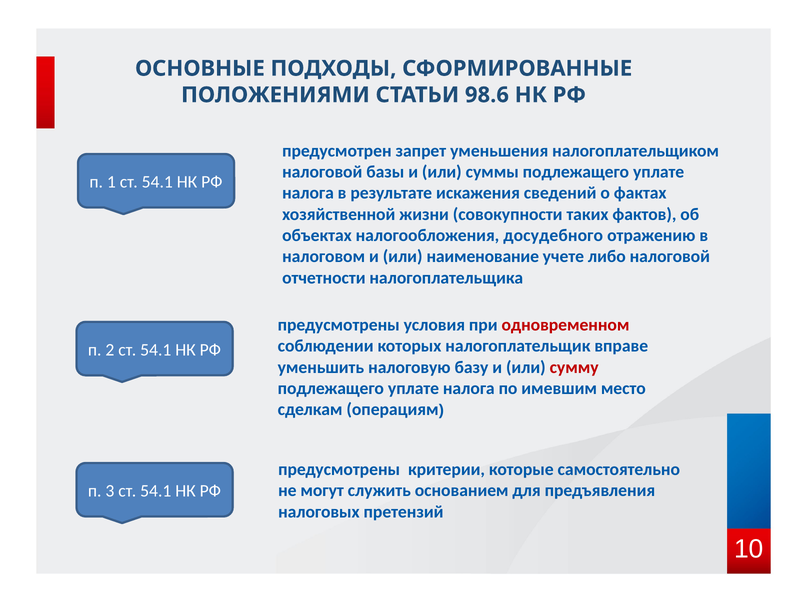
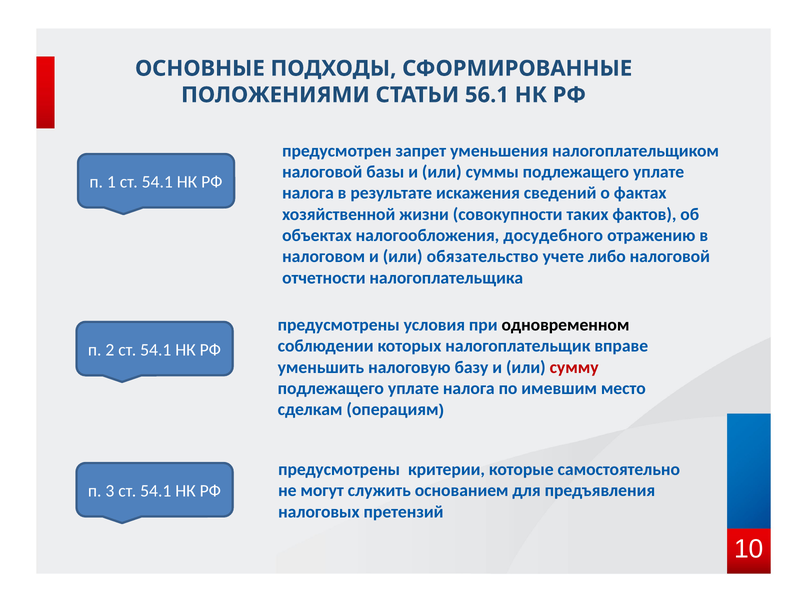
98.6: 98.6 -> 56.1
наименование: наименование -> обязательство
одновременном colour: red -> black
